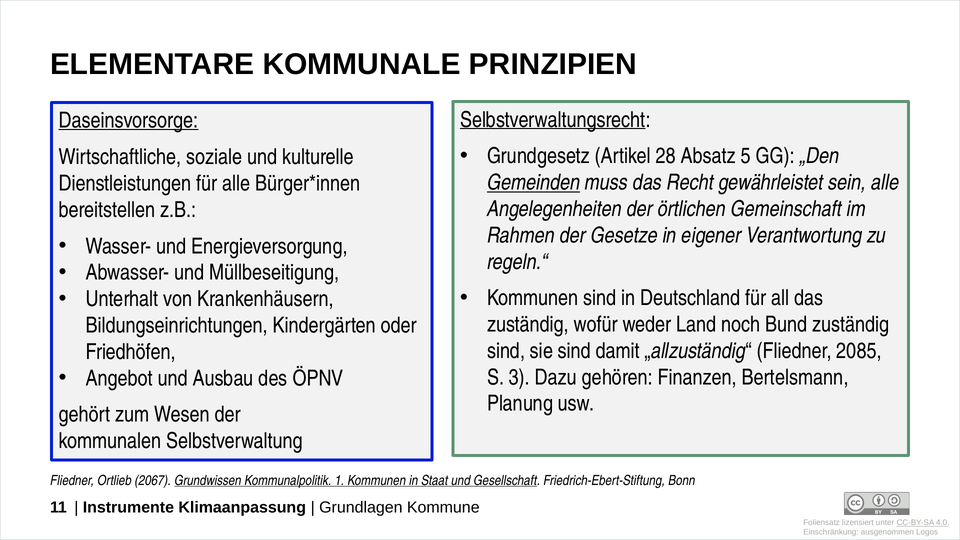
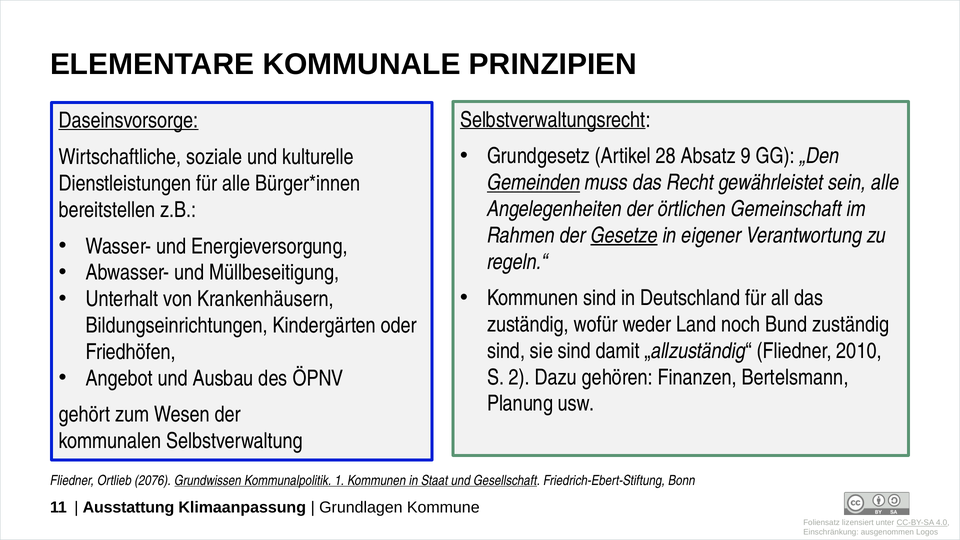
5: 5 -> 9
Gesetze underline: none -> present
2085: 2085 -> 2010
3: 3 -> 2
2067: 2067 -> 2076
Instrumente: Instrumente -> Ausstattung
